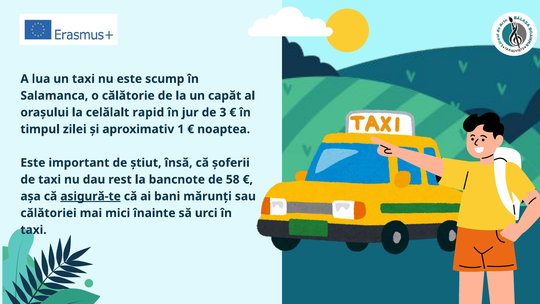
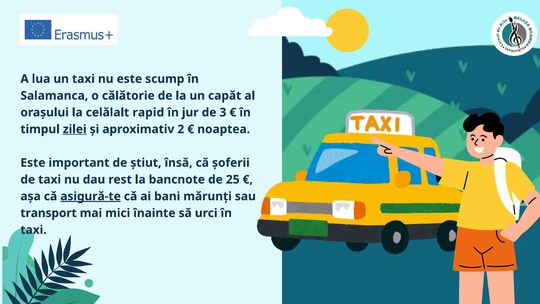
zilei underline: none -> present
1: 1 -> 2
58: 58 -> 25
călătoriei: călătoriei -> transport
